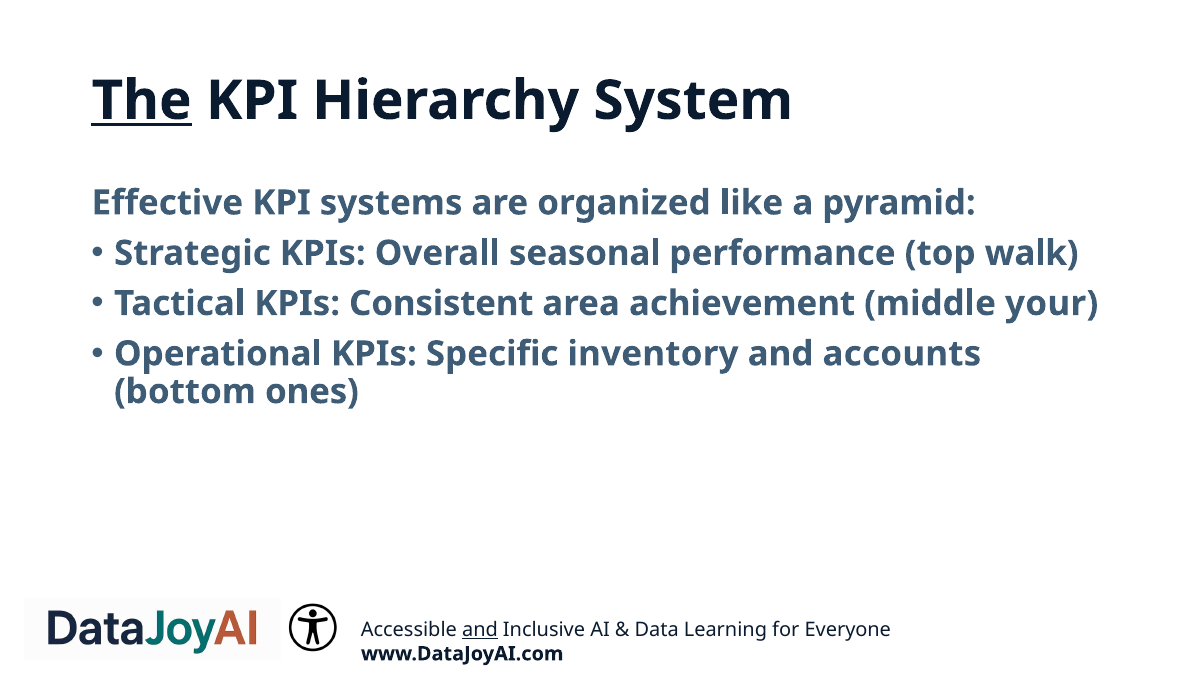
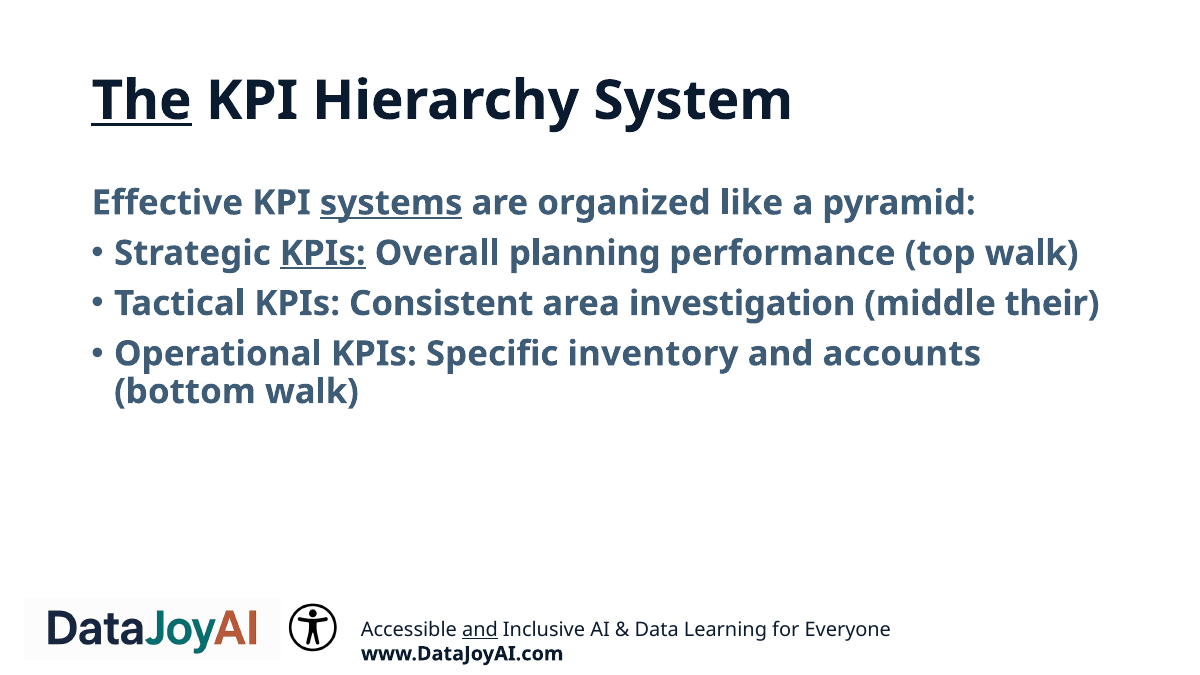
systems underline: none -> present
KPIs at (323, 253) underline: none -> present
seasonal: seasonal -> planning
achievement: achievement -> investigation
your: your -> their
bottom ones: ones -> walk
